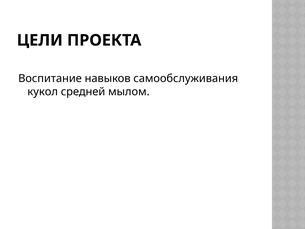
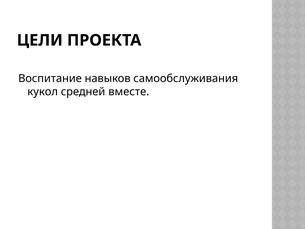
мылом: мылом -> вместе
